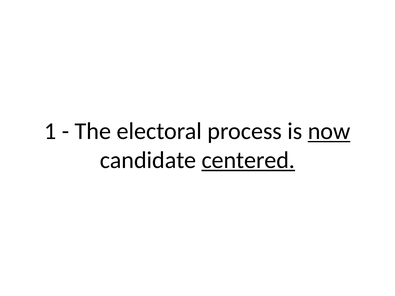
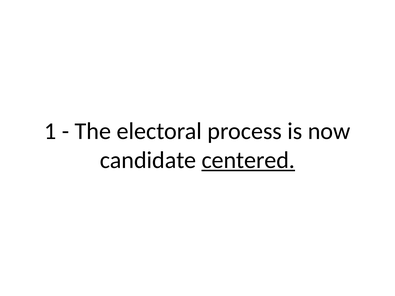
now underline: present -> none
